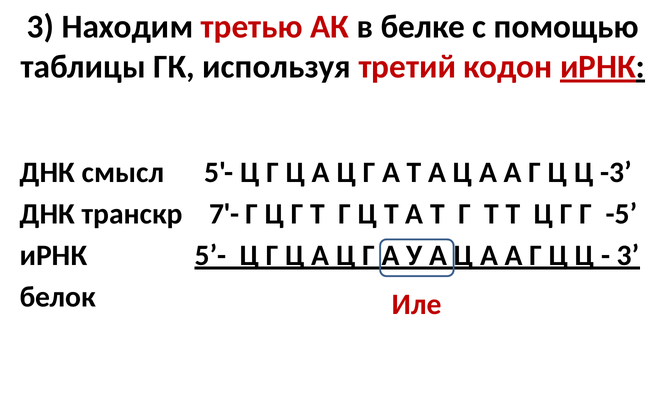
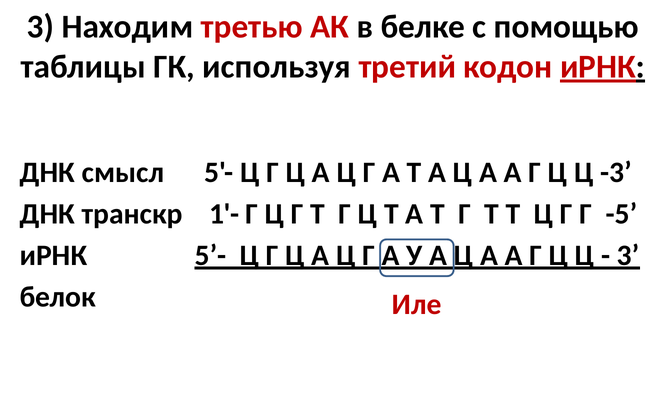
7'-: 7'- -> 1'-
